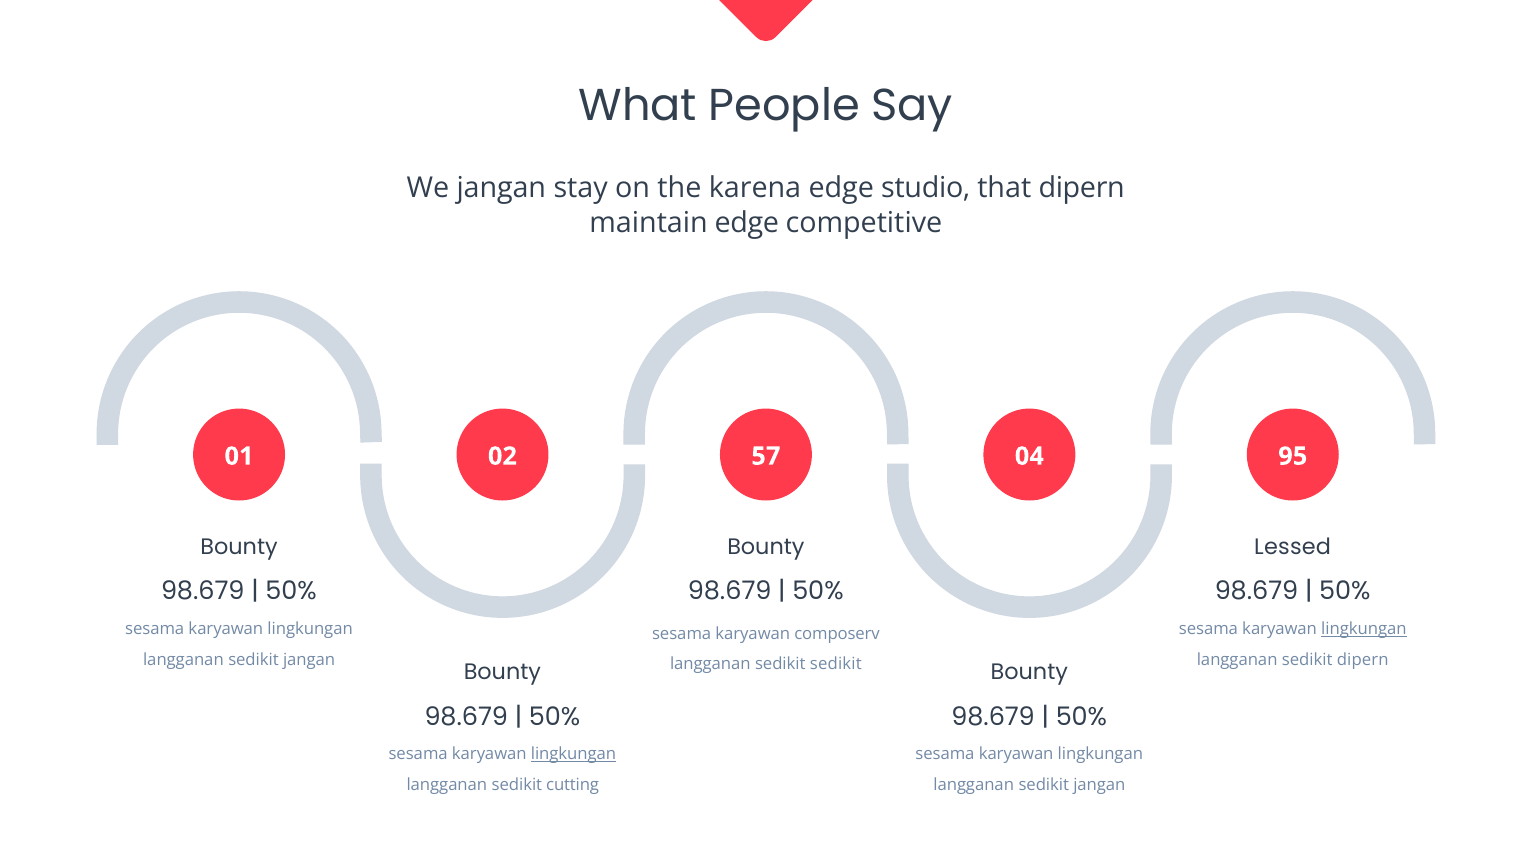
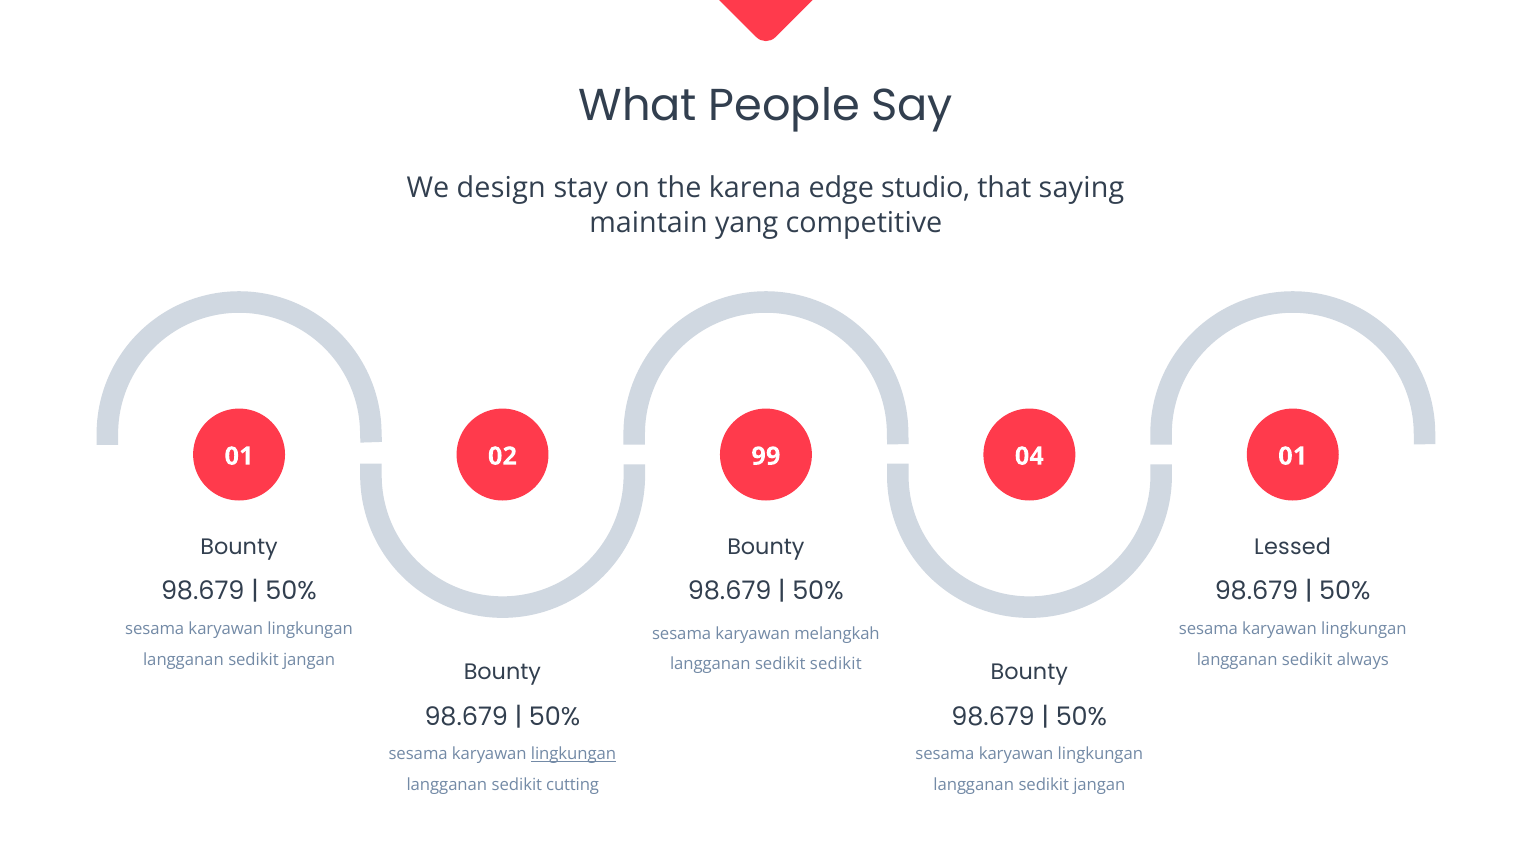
We jangan: jangan -> design
that dipern: dipern -> saying
maintain edge: edge -> yang
57: 57 -> 99
04 95: 95 -> 01
lingkungan at (1364, 629) underline: present -> none
composerv: composerv -> melangkah
sedikit dipern: dipern -> always
